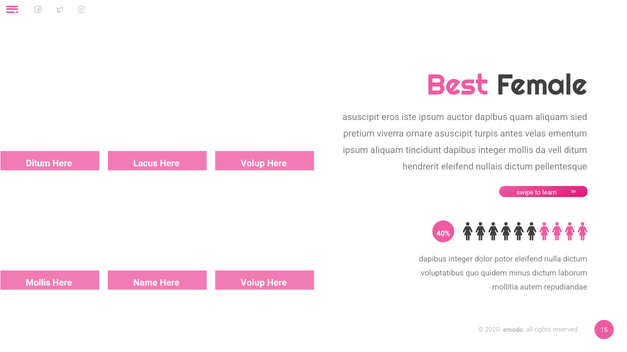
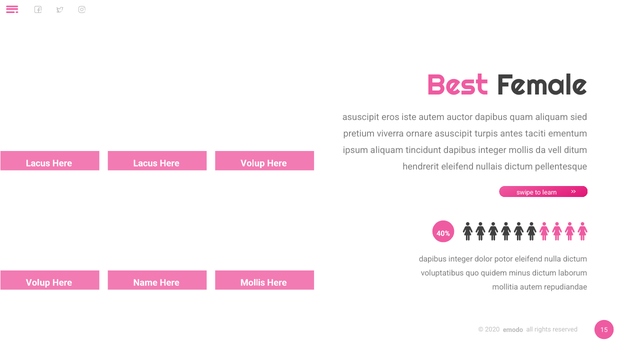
iste ipsum: ipsum -> autem
velas: velas -> taciti
Ditum at (38, 164): Ditum -> Lacus
Mollis at (38, 283): Mollis -> Volup
Volup at (253, 283): Volup -> Mollis
